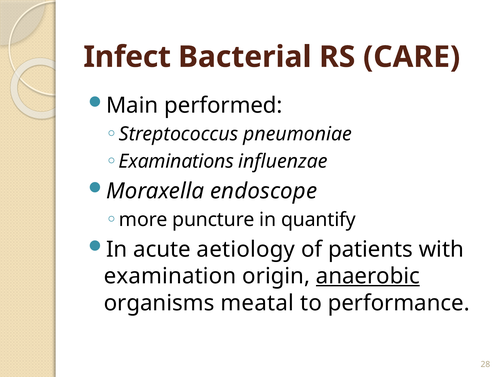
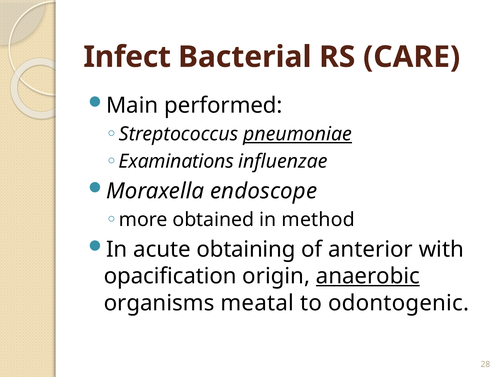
pneumoniae underline: none -> present
puncture: puncture -> obtained
quantify: quantify -> method
aetiology: aetiology -> obtaining
patients: patients -> anterior
examination: examination -> opacification
performance: performance -> odontogenic
